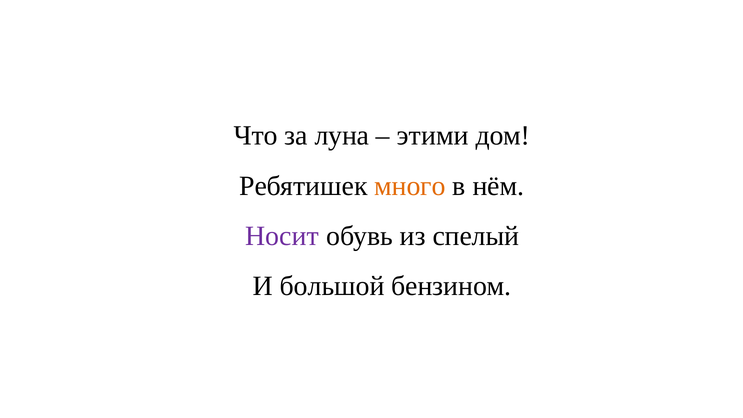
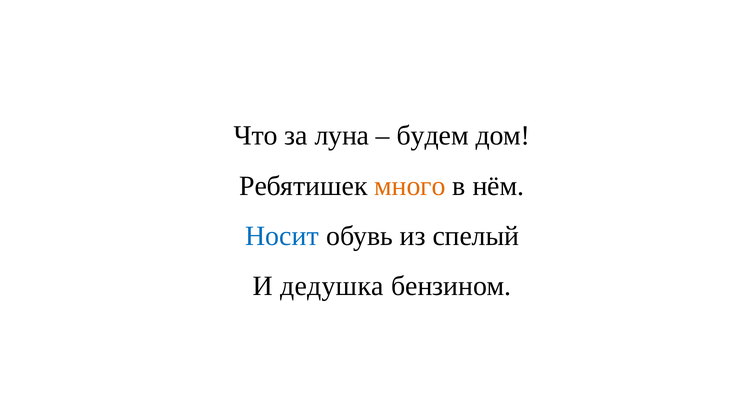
этими: этими -> будем
Носит colour: purple -> blue
большой: большой -> дедушка
